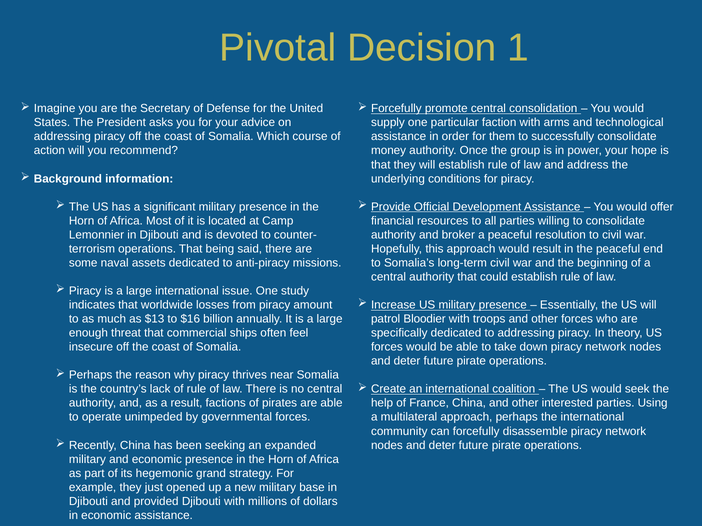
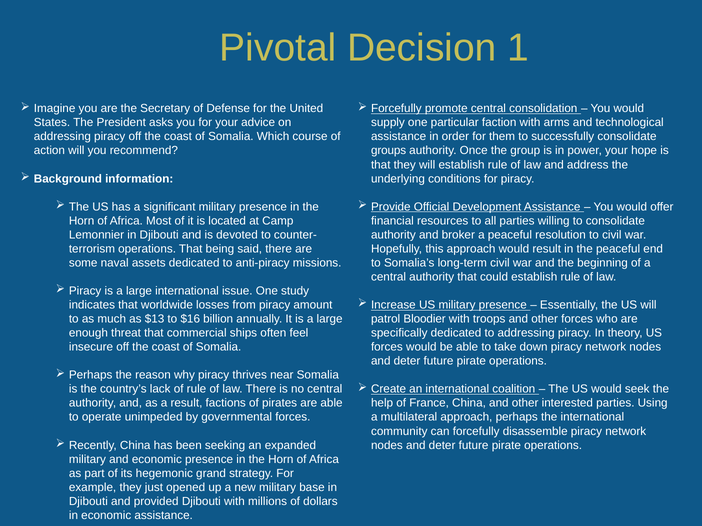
money: money -> groups
